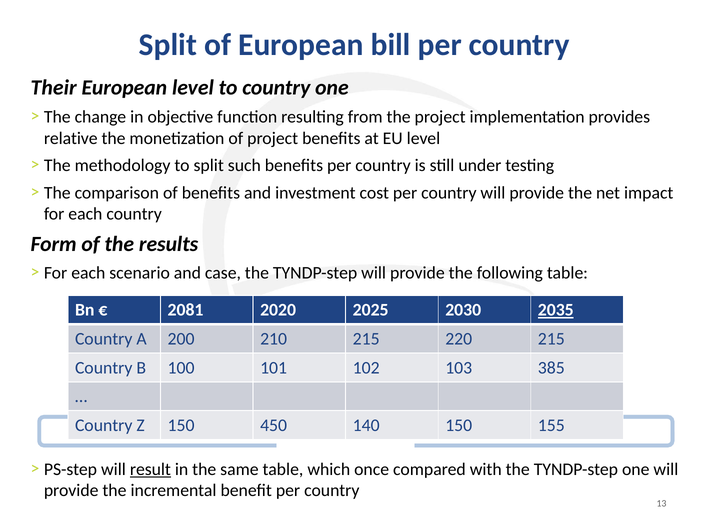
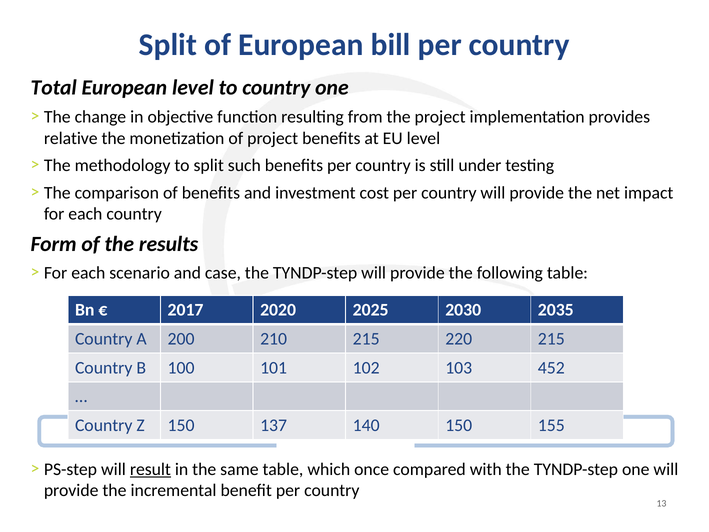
Their: Their -> Total
2081: 2081 -> 2017
2035 underline: present -> none
385: 385 -> 452
450: 450 -> 137
